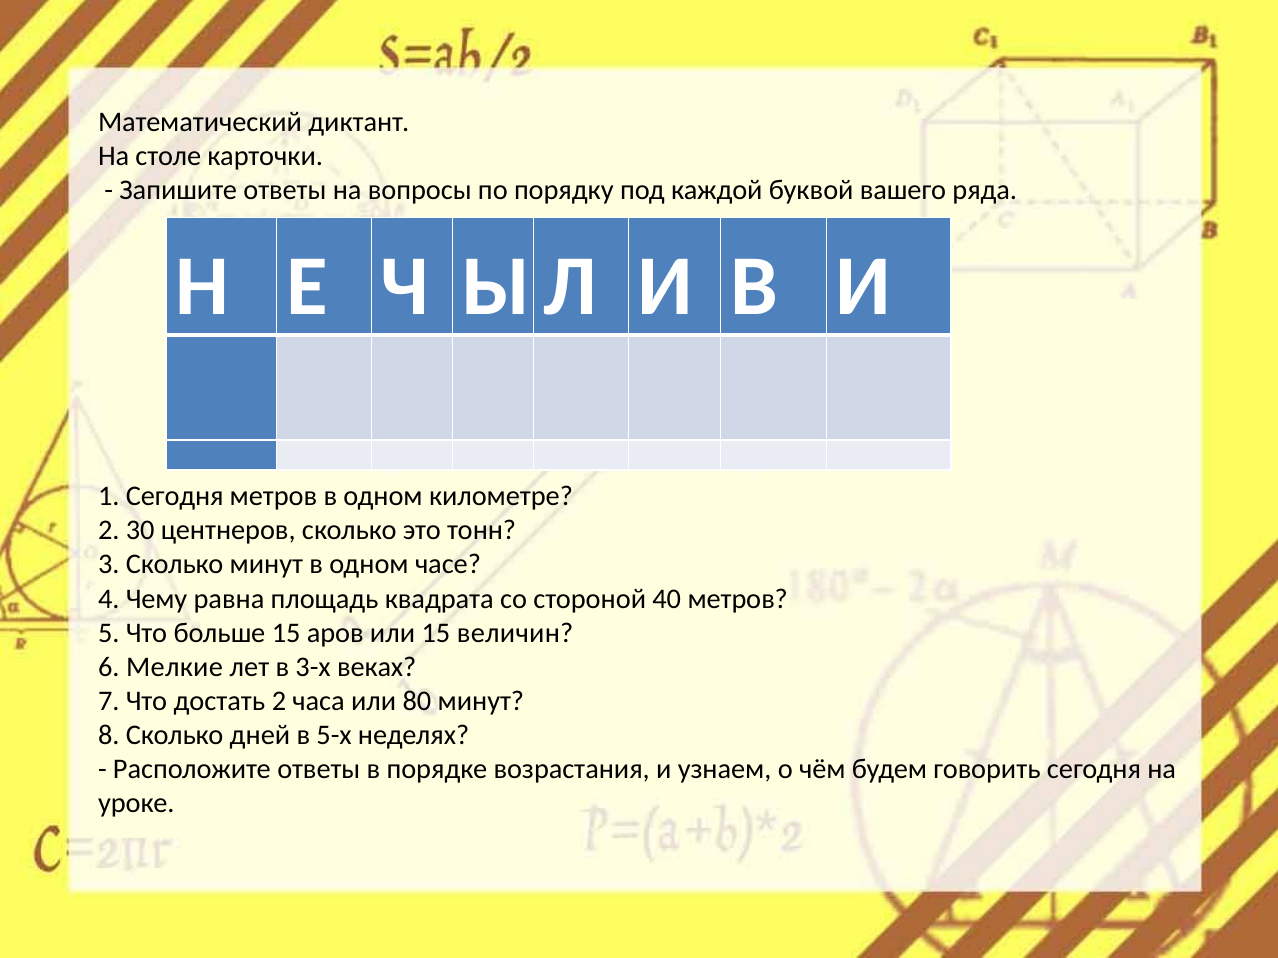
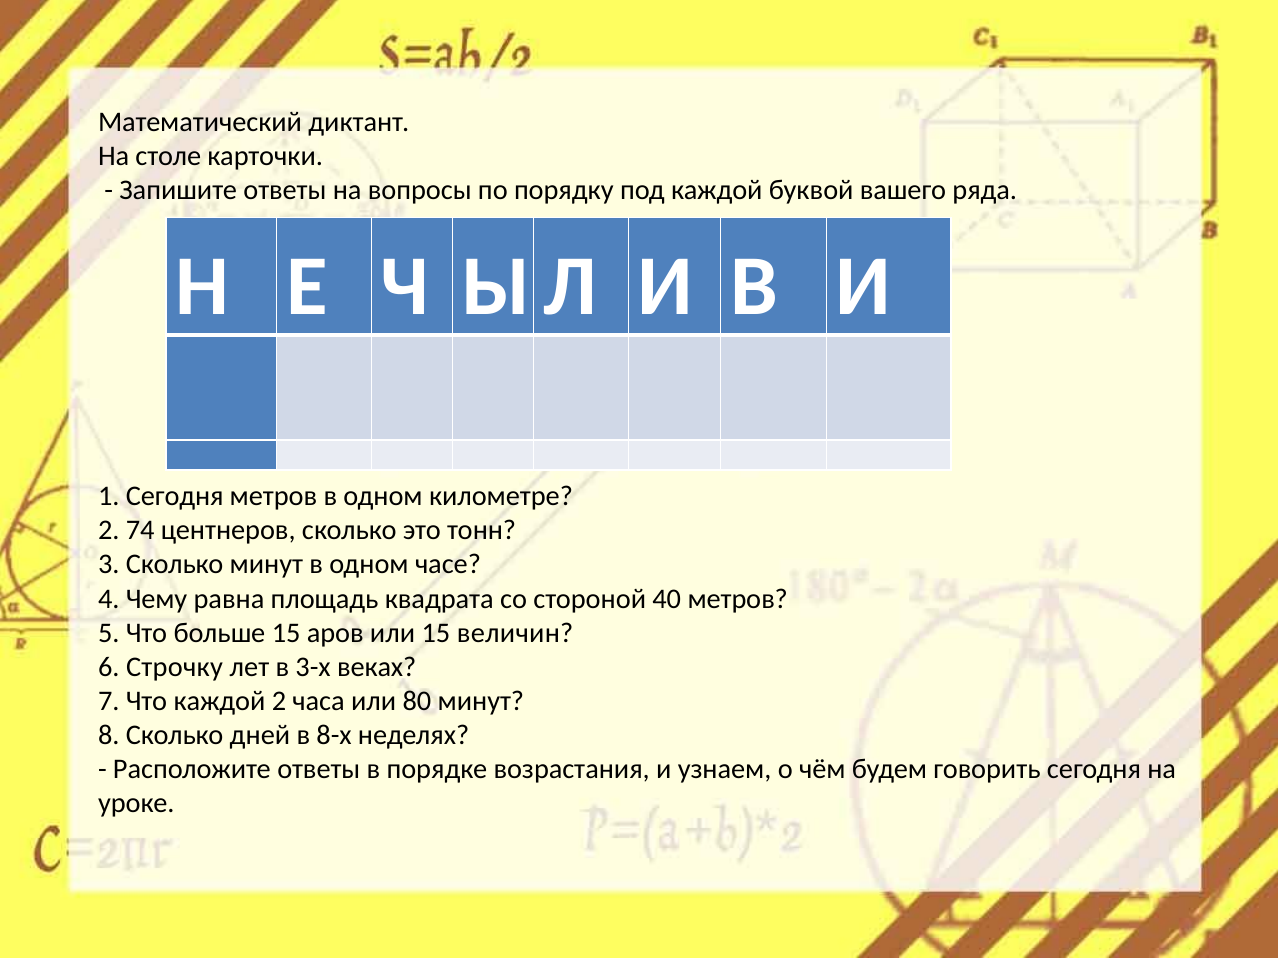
30: 30 -> 74
Мелкие: Мелкие -> Строчку
Что достать: достать -> каждой
5-х: 5-х -> 8-х
